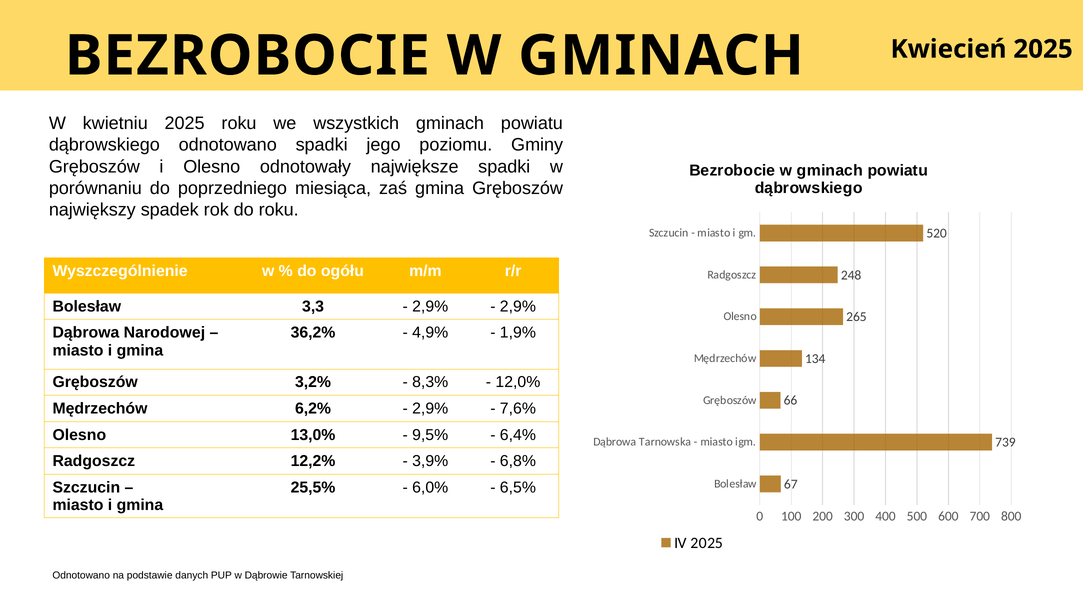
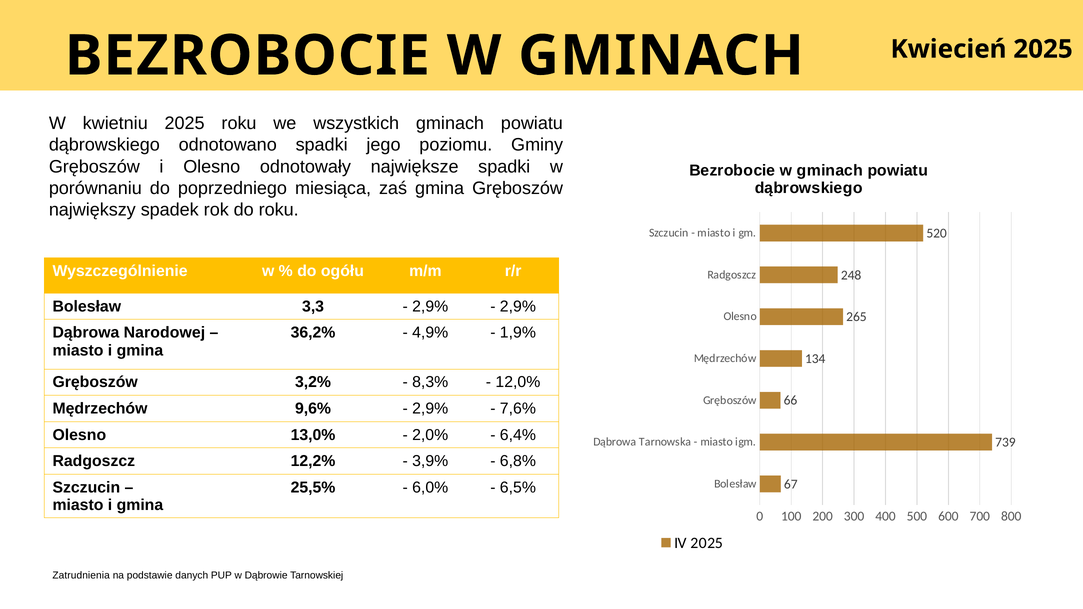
6,2%: 6,2% -> 9,6%
9,5%: 9,5% -> 2,0%
Odnotowano at (81, 575): Odnotowano -> Zatrudnienia
